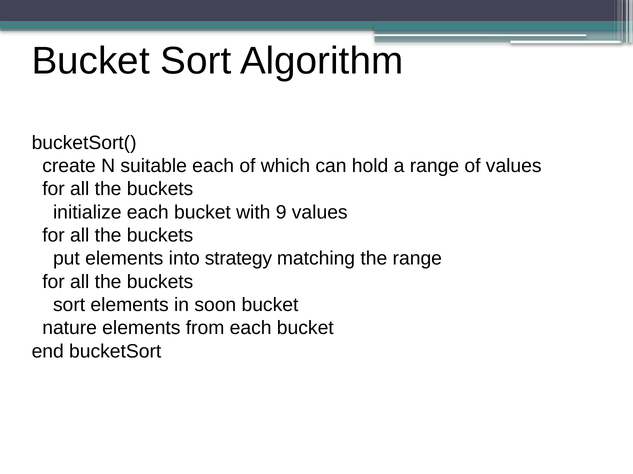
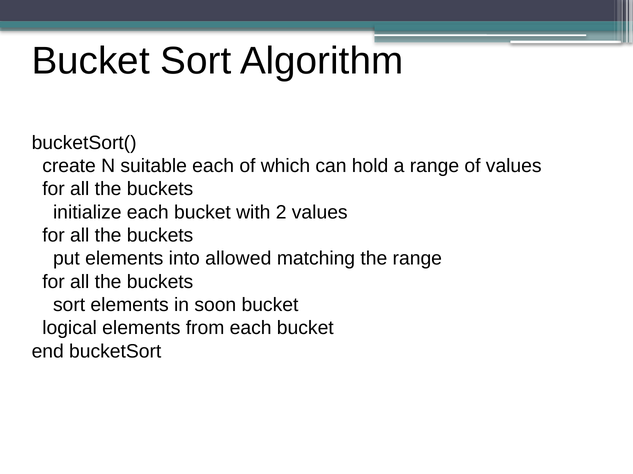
9: 9 -> 2
strategy: strategy -> allowed
nature: nature -> logical
